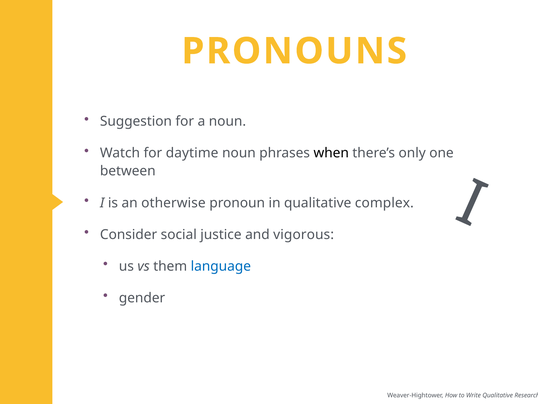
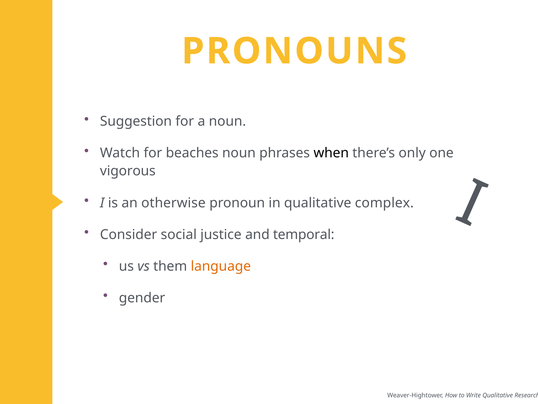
daytime: daytime -> beaches
between: between -> vigorous
vigorous: vigorous -> temporal
language colour: blue -> orange
